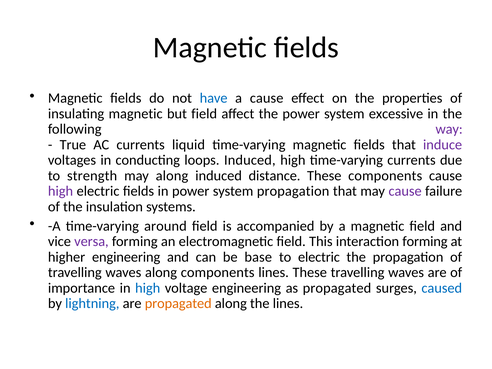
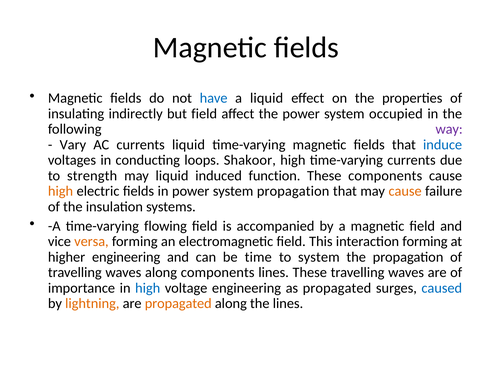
a cause: cause -> liquid
insulating magnetic: magnetic -> indirectly
excessive: excessive -> occupied
True: True -> Vary
induce colour: purple -> blue
loops Induced: Induced -> Shakoor
may along: along -> liquid
distance: distance -> function
high at (61, 191) colour: purple -> orange
cause at (405, 191) colour: purple -> orange
around: around -> flowing
versa colour: purple -> orange
base: base -> time
to electric: electric -> system
lightning colour: blue -> orange
